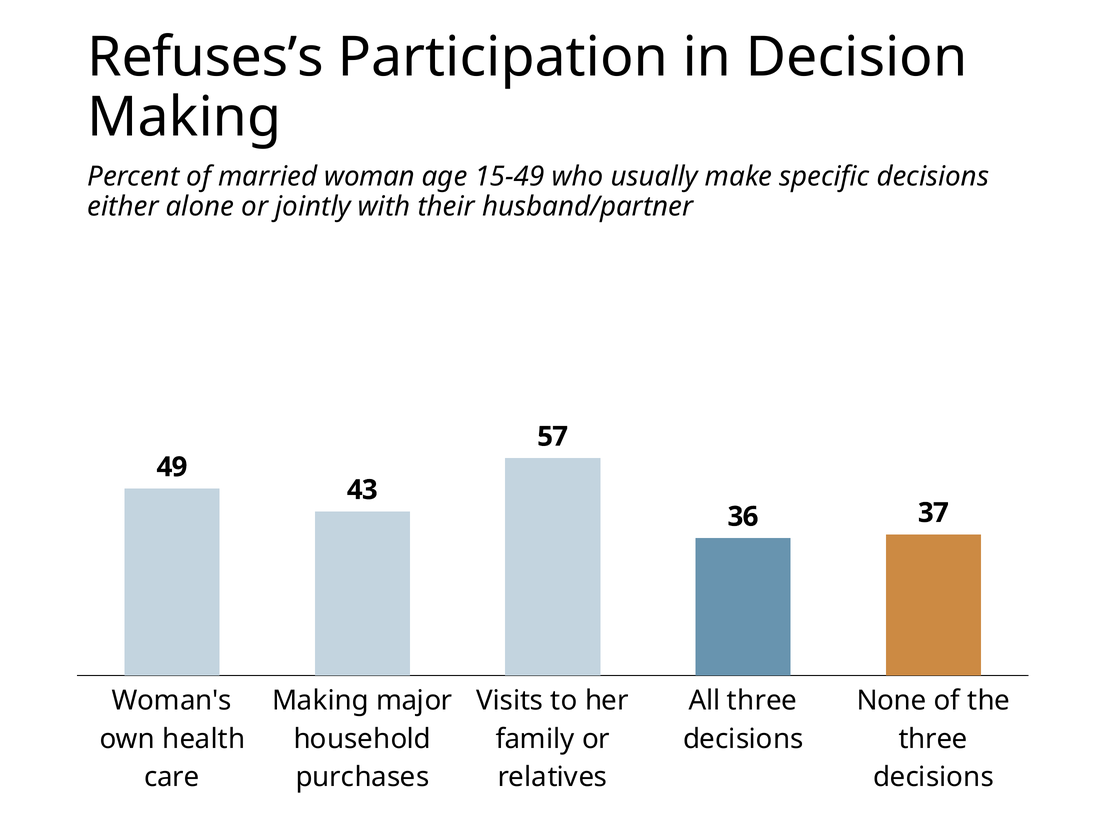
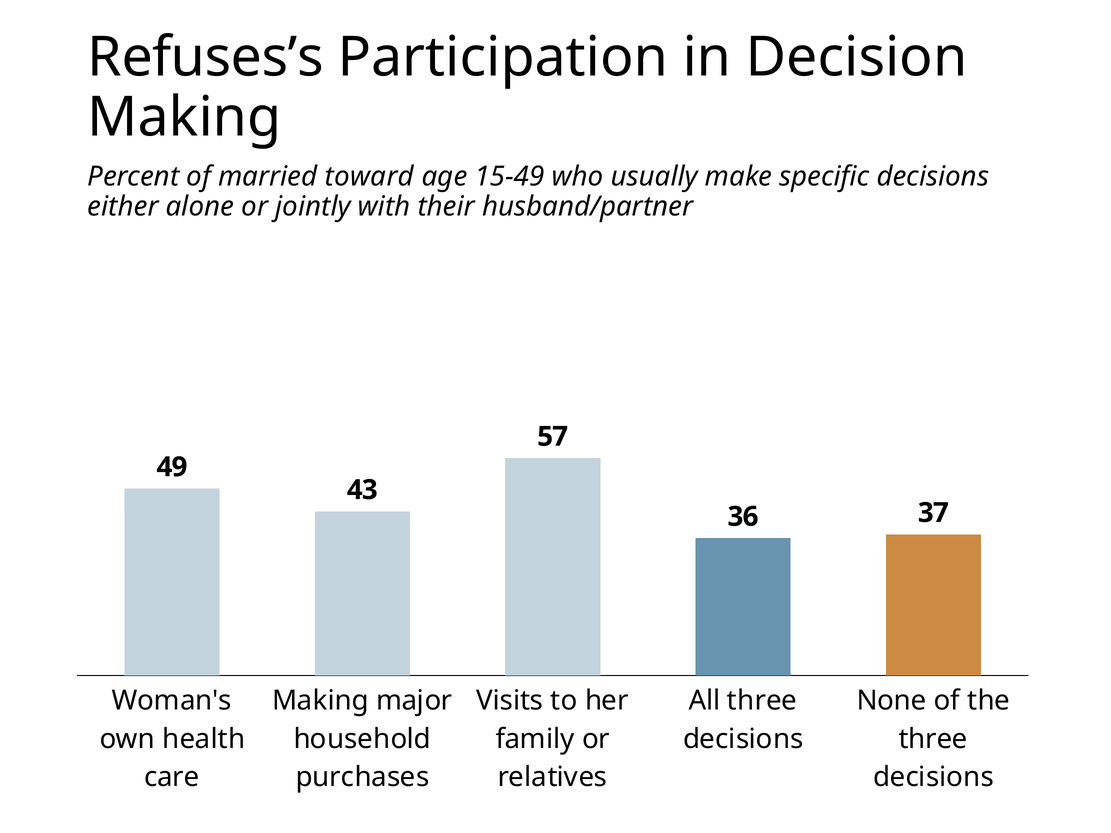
woman: woman -> toward
